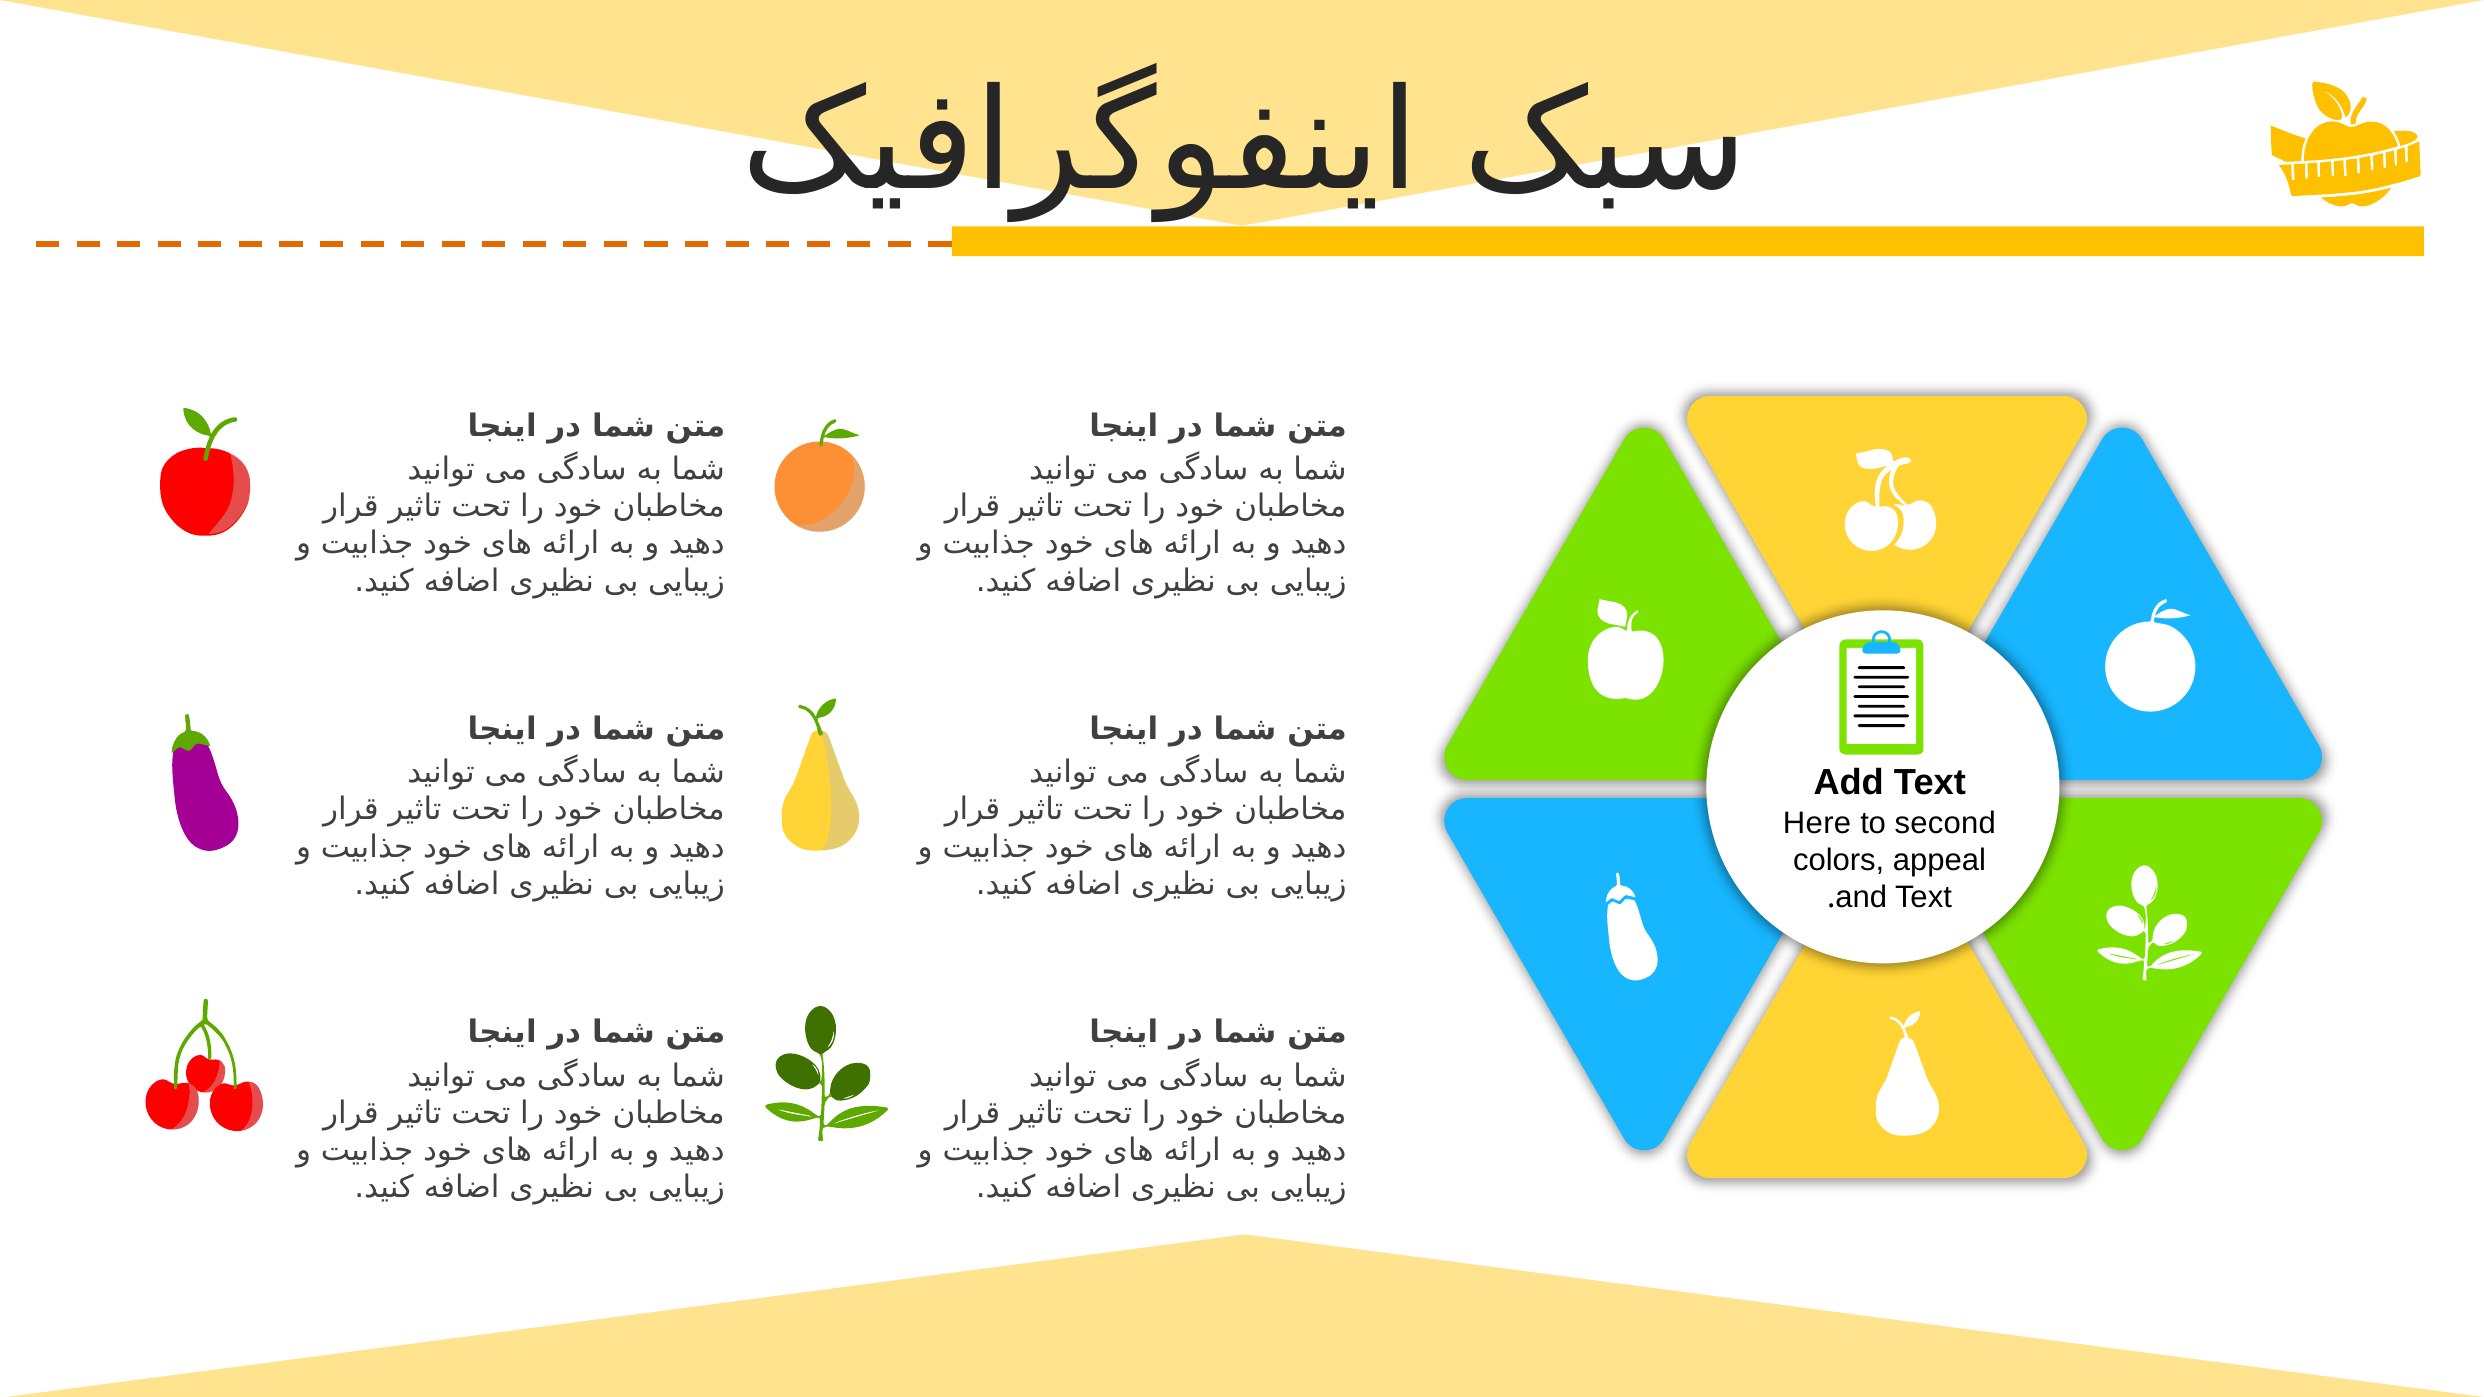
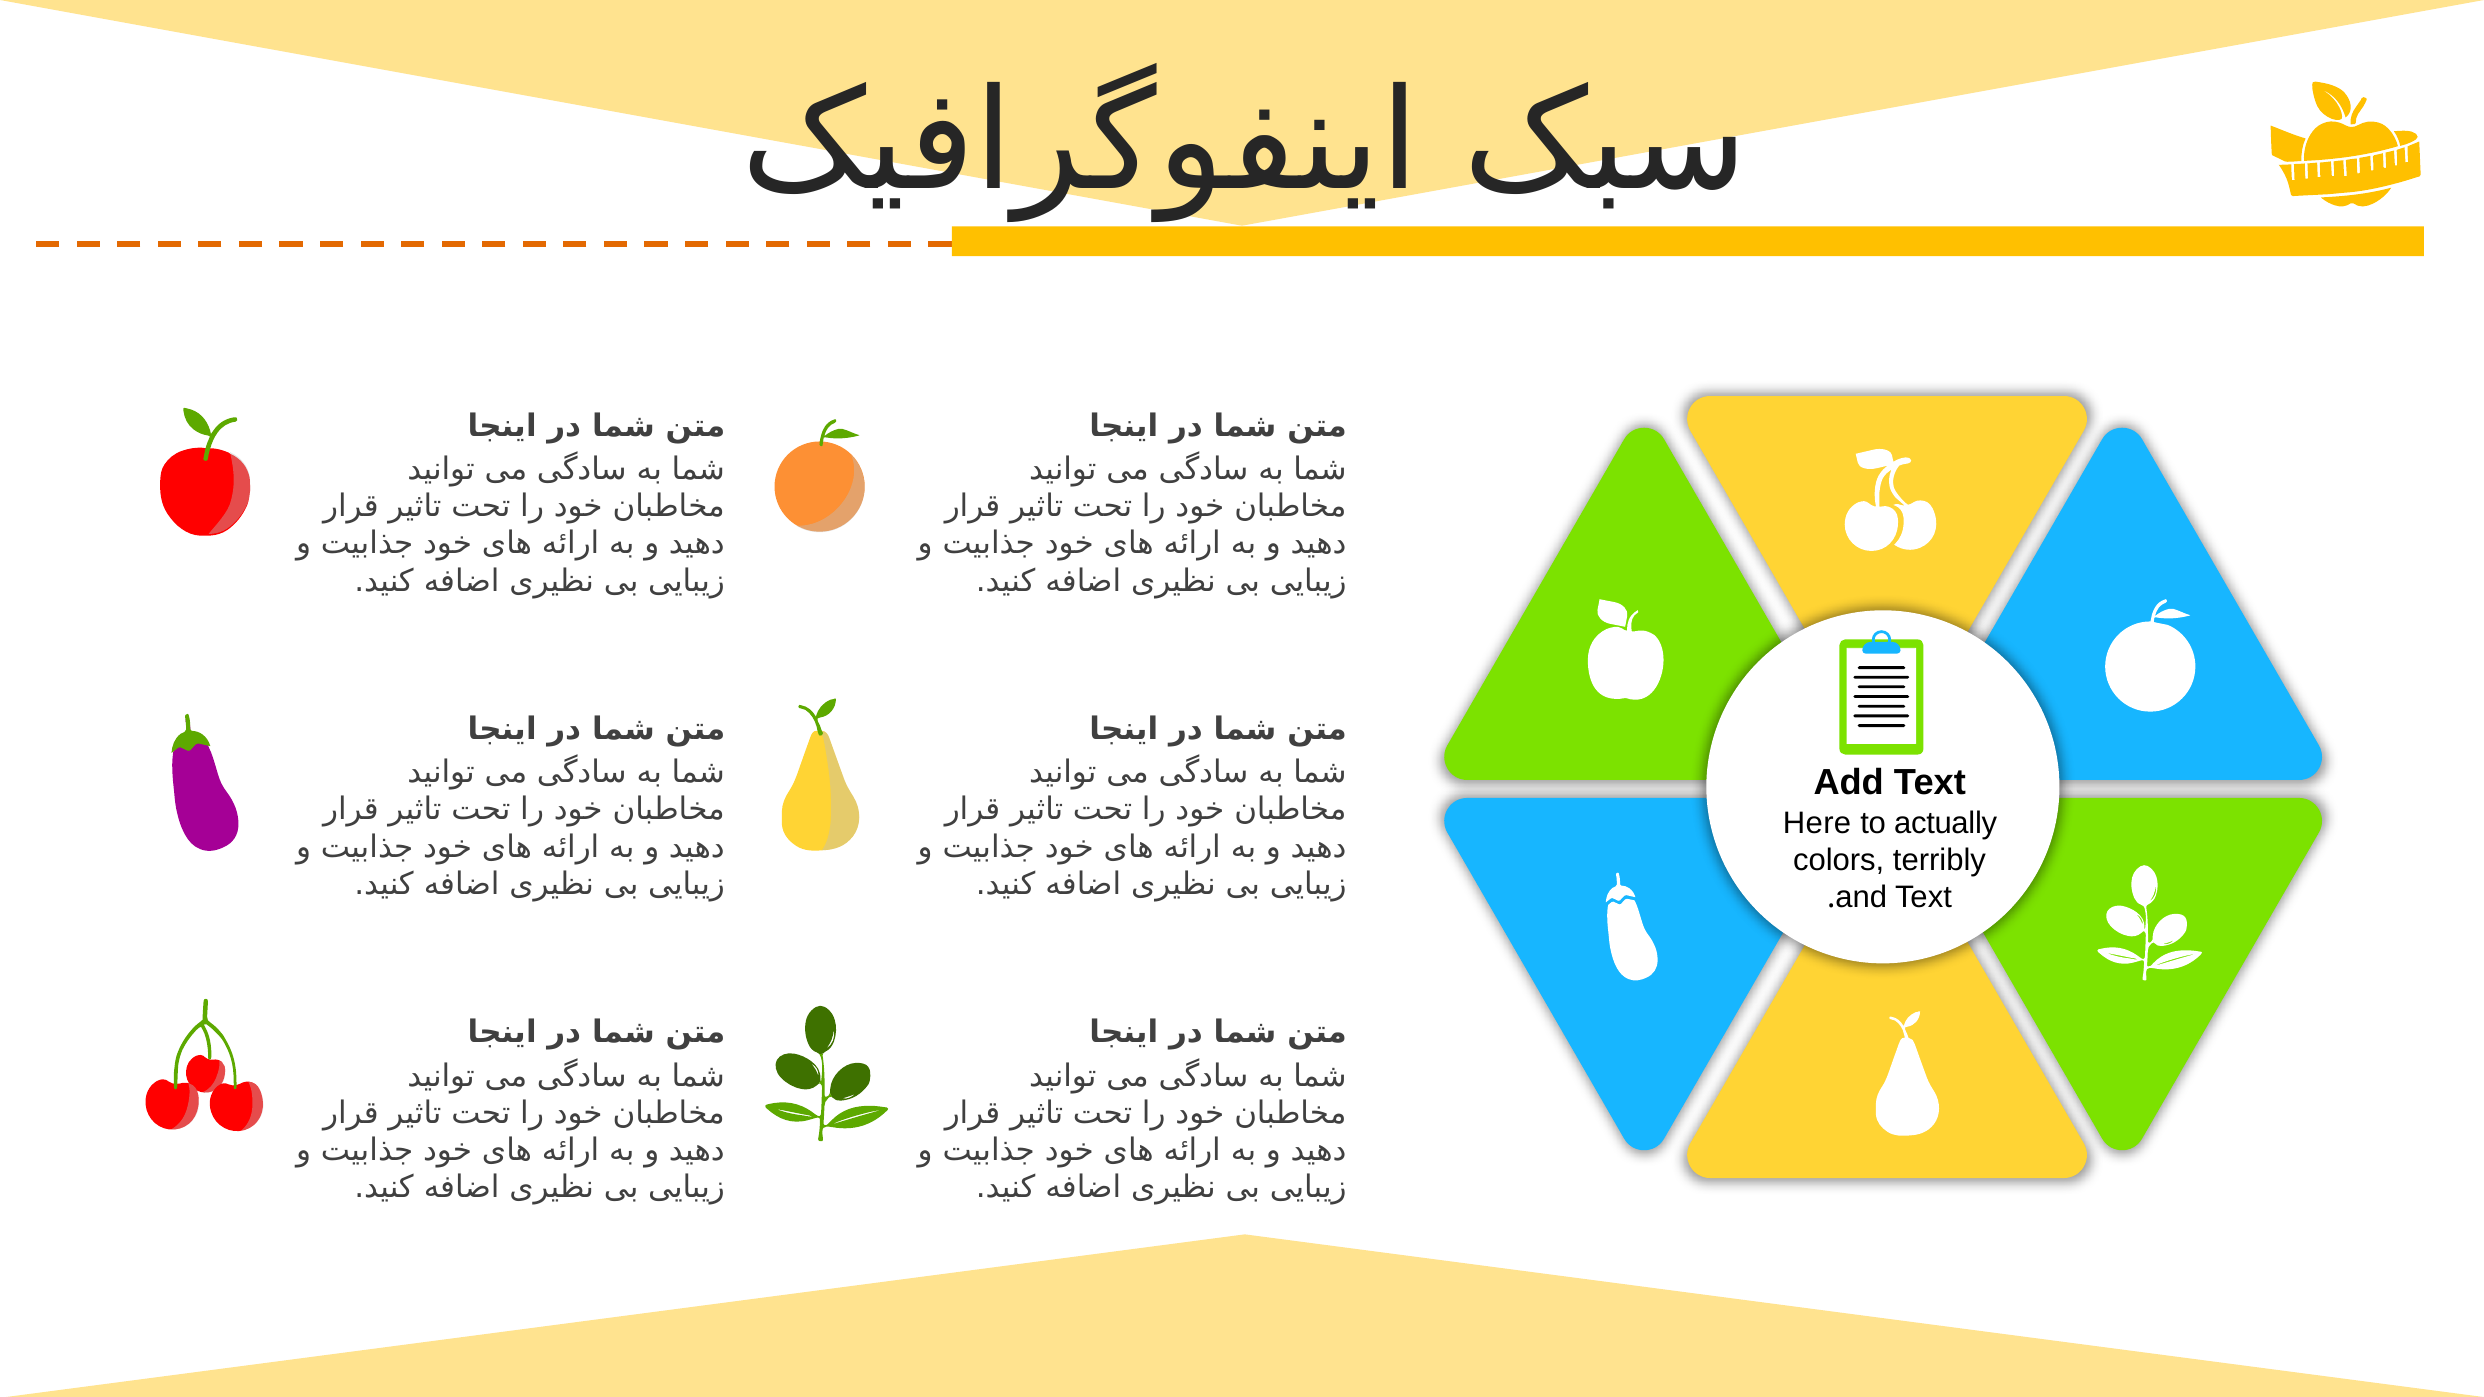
second: second -> actually
appeal: appeal -> terribly
